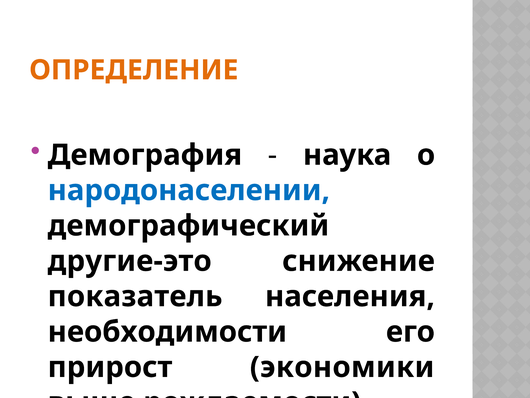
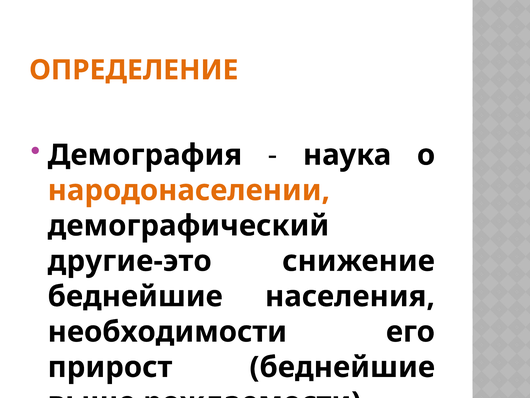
народонаселении colour: blue -> orange
показатель at (135, 296): показатель -> беднейшие
прирост экономики: экономики -> беднейшие
